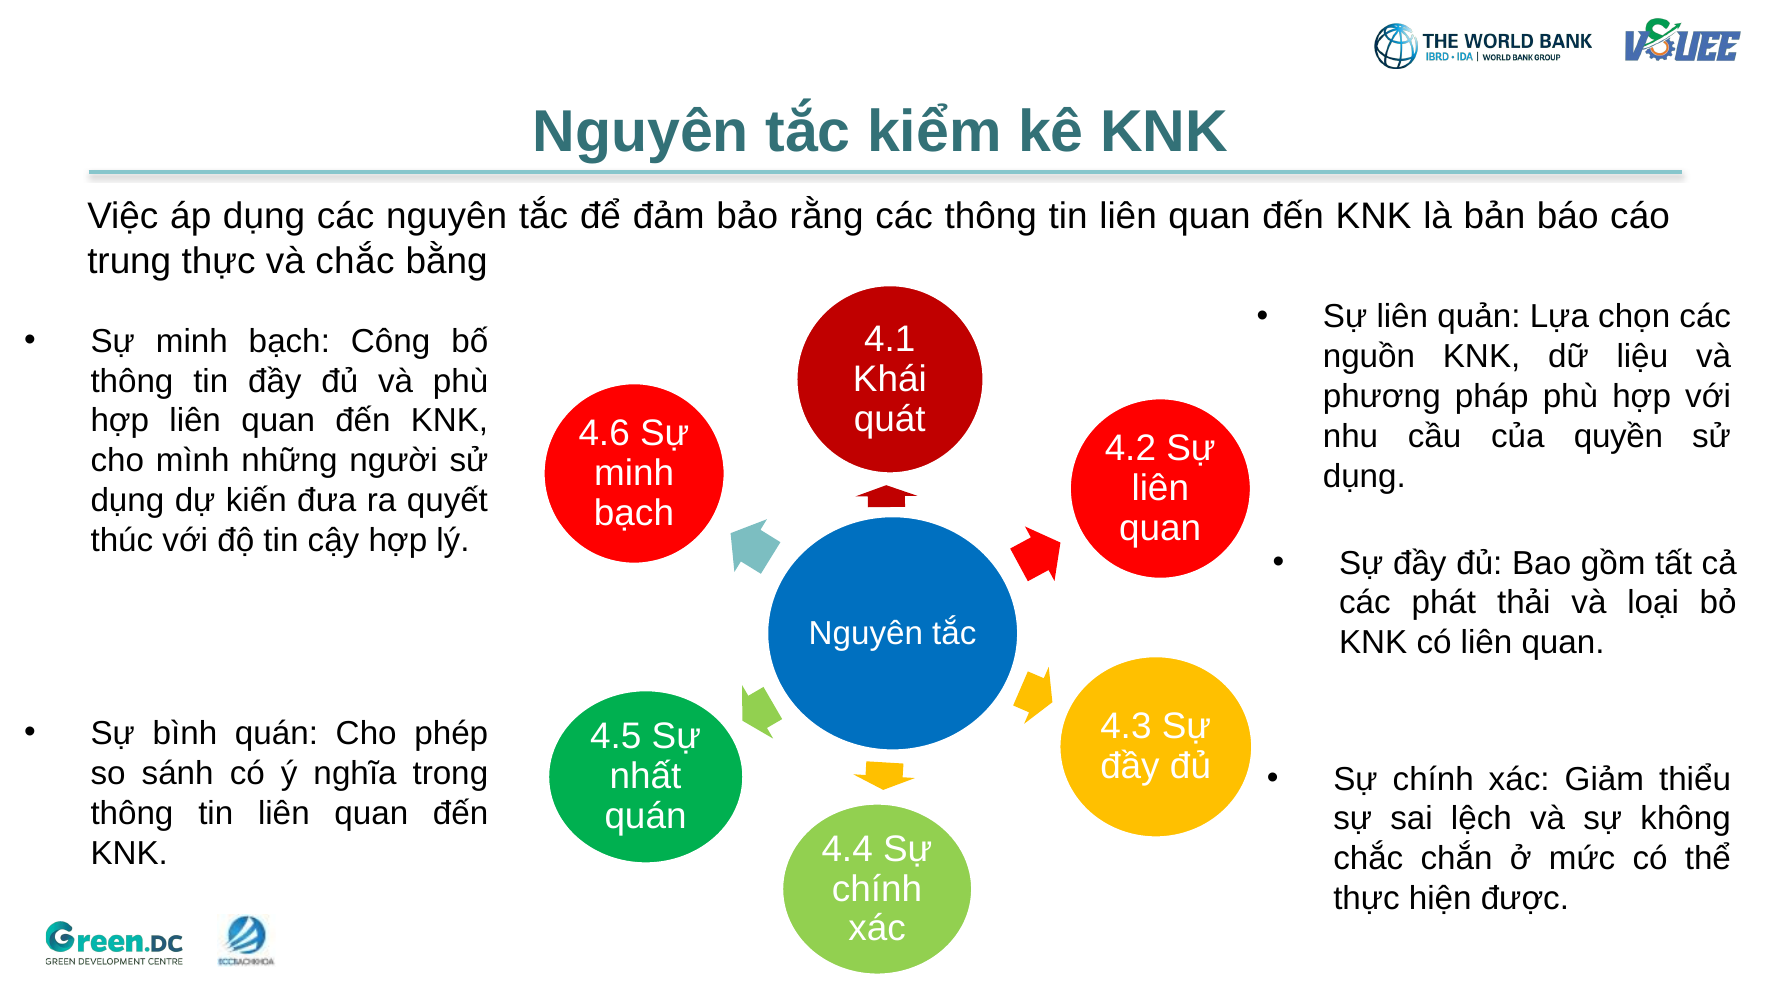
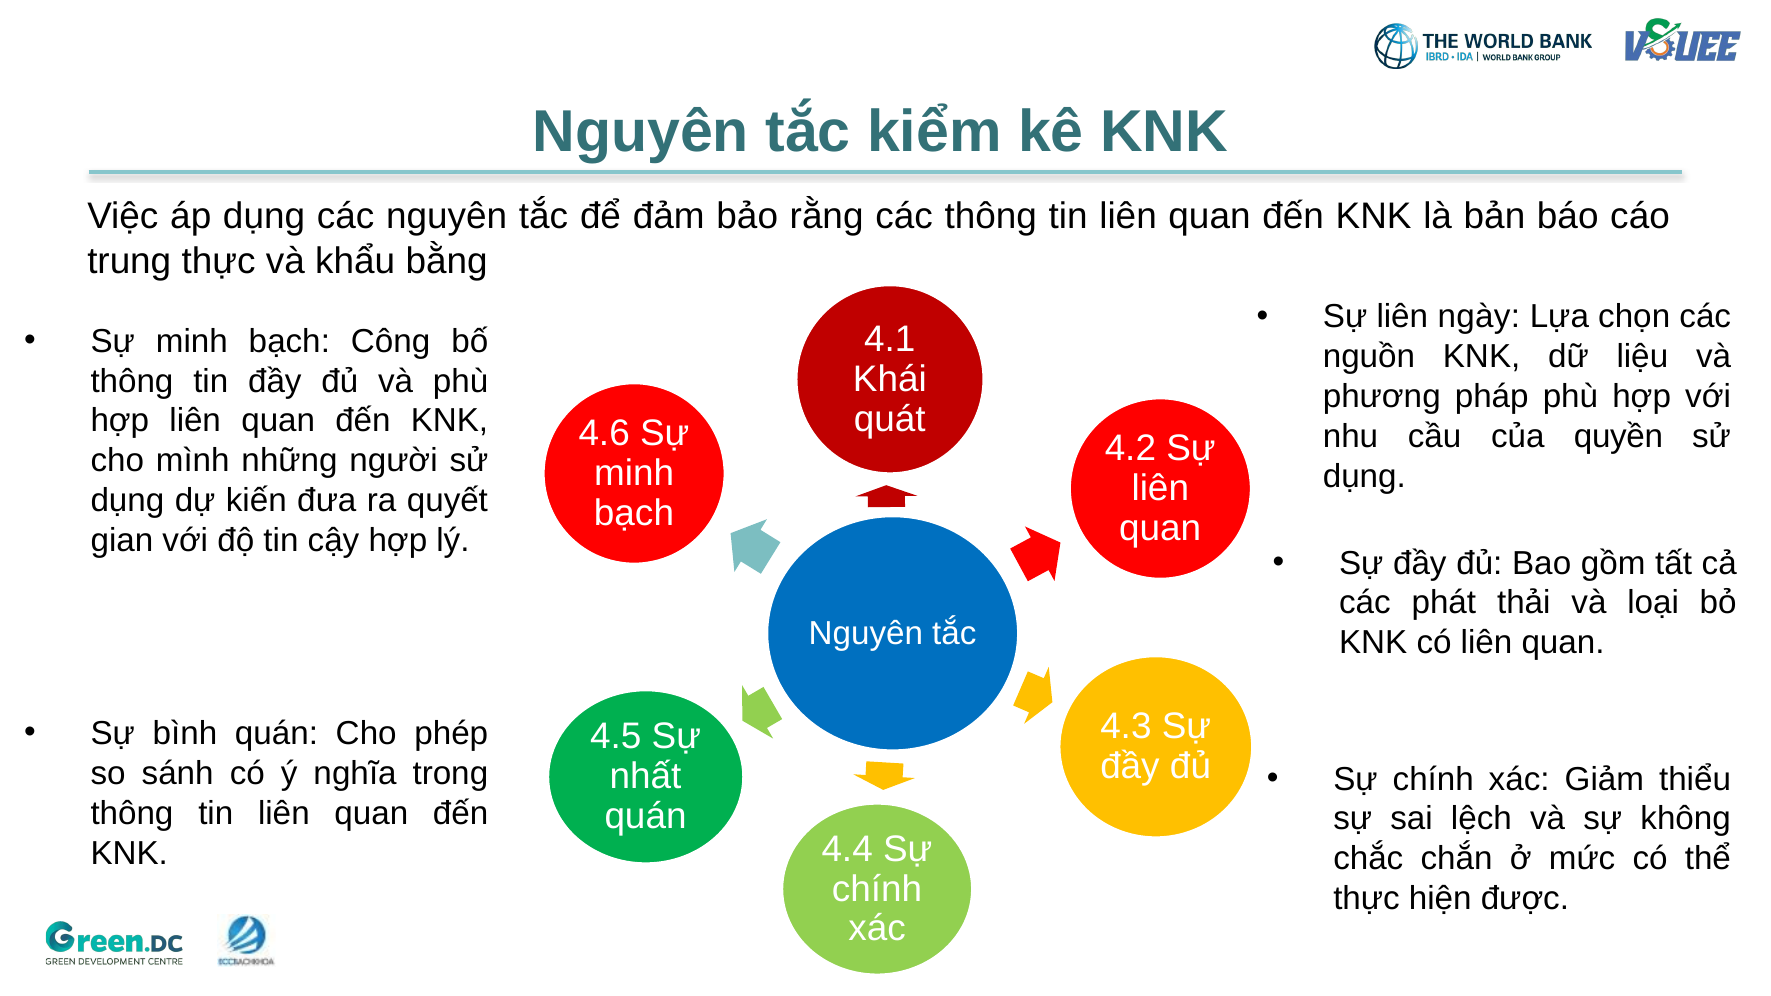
và chắc: chắc -> khẩu
quản: quản -> ngày
thúc: thúc -> gian
